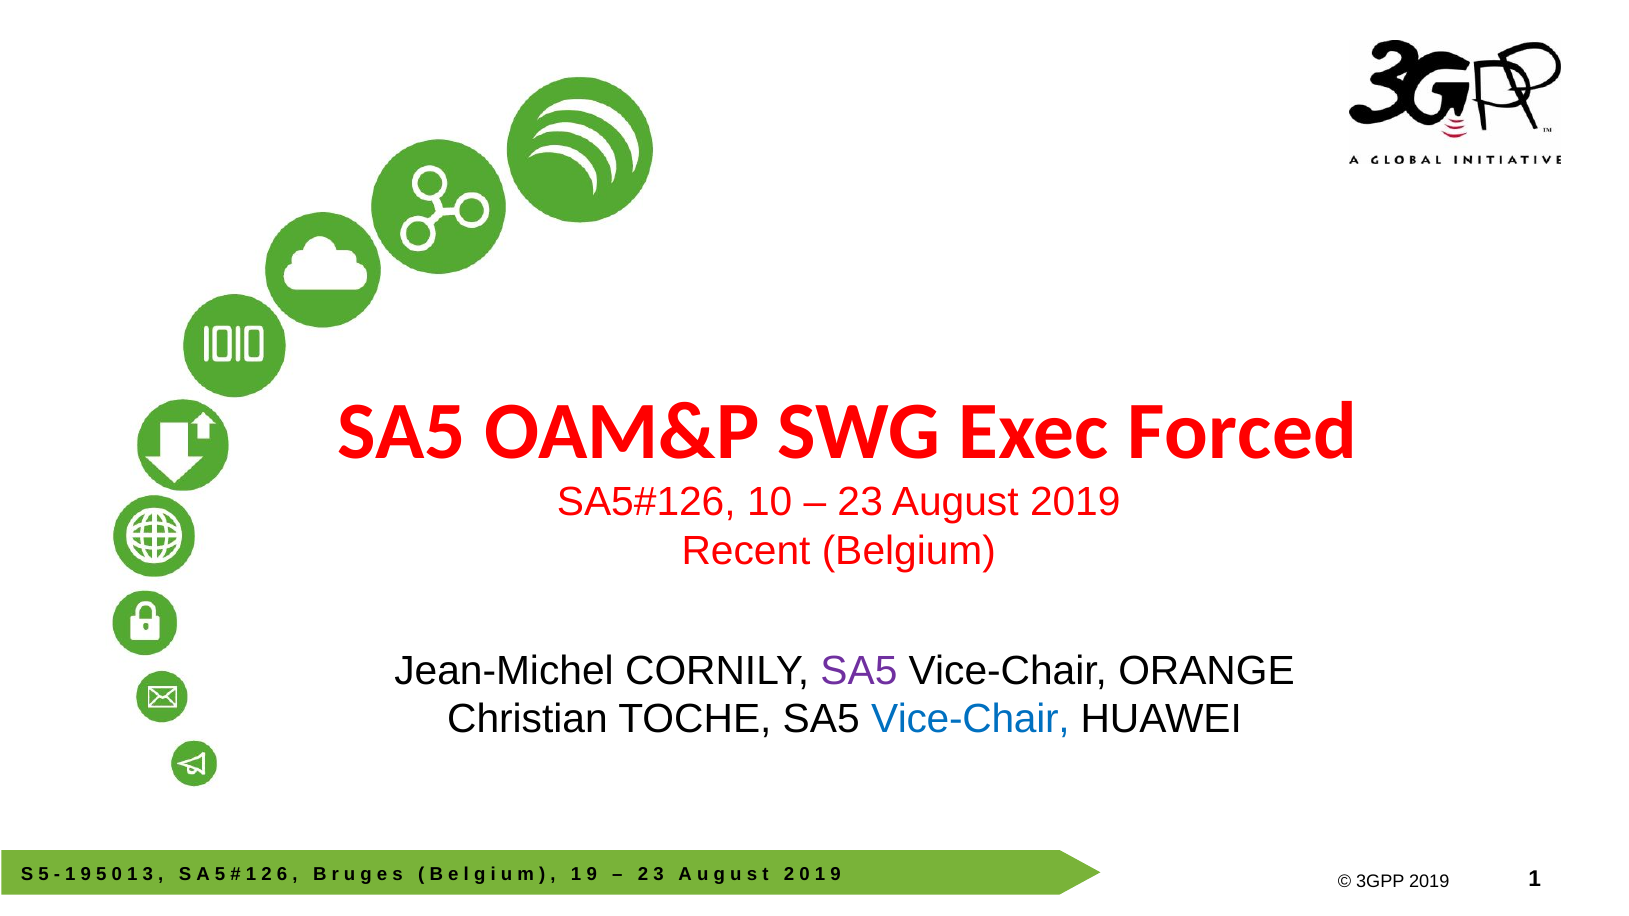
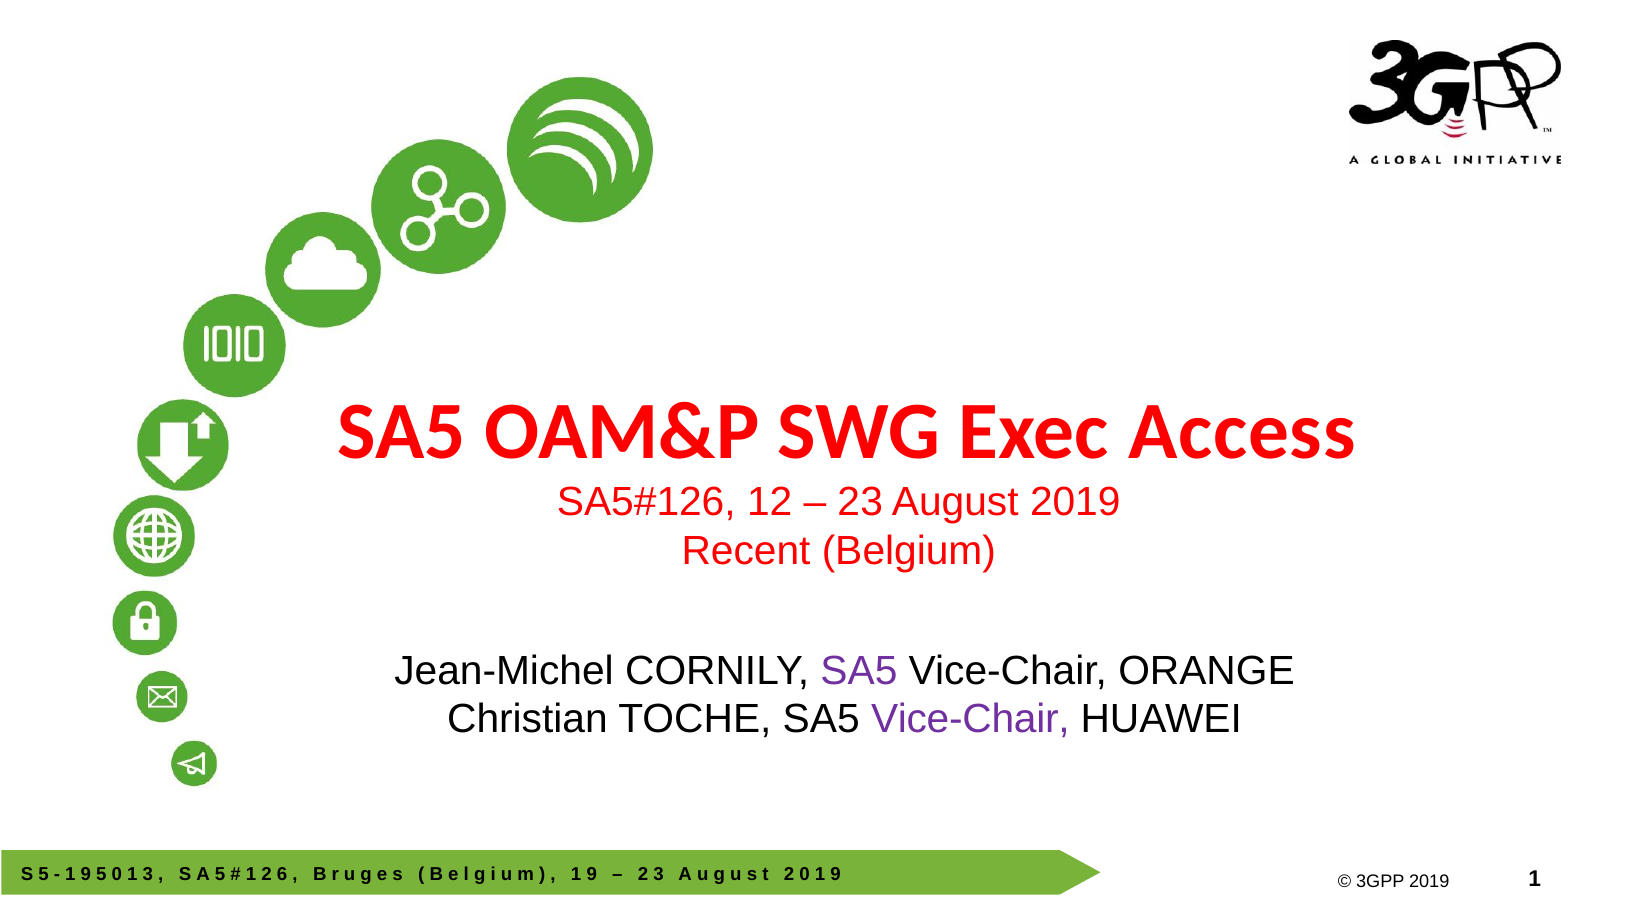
Forced: Forced -> Access
10: 10 -> 12
Vice-Chair at (970, 719) colour: blue -> purple
